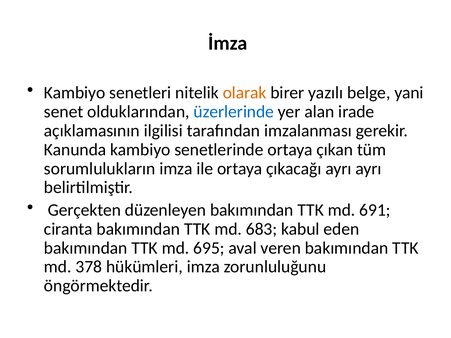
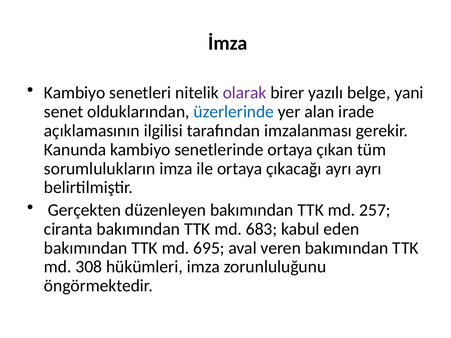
olarak colour: orange -> purple
691: 691 -> 257
378: 378 -> 308
